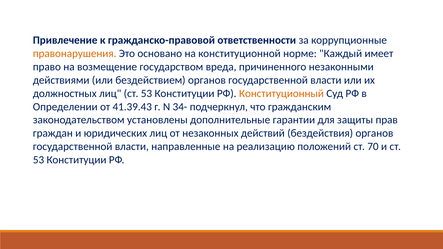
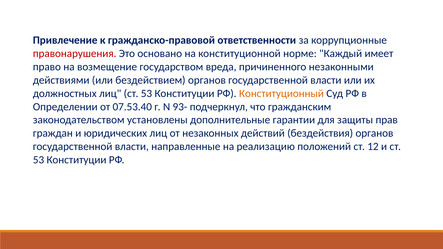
правонарушения colour: orange -> red
41.39.43: 41.39.43 -> 07.53.40
34-: 34- -> 93-
70: 70 -> 12
